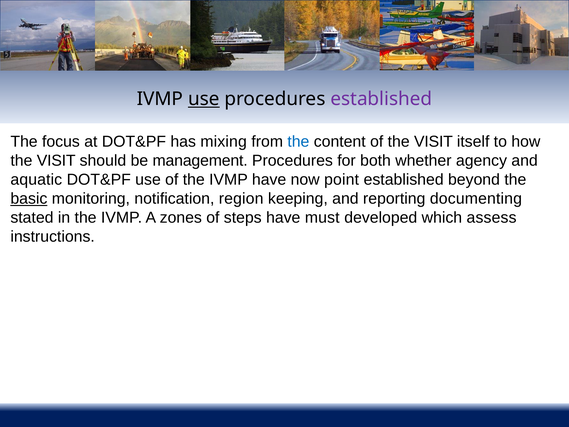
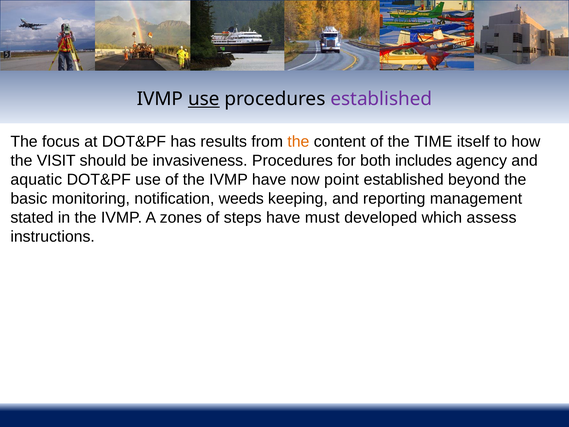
mixing: mixing -> results
the at (298, 141) colour: blue -> orange
of the VISIT: VISIT -> TIME
management: management -> invasiveness
whether: whether -> includes
basic underline: present -> none
region: region -> weeds
documenting: documenting -> management
